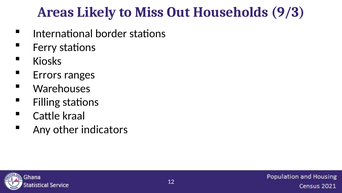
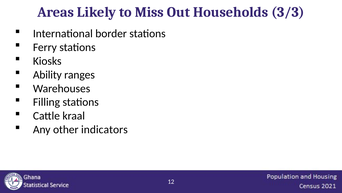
9/3: 9/3 -> 3/3
Errors: Errors -> Ability
